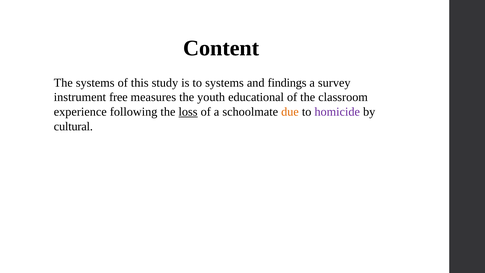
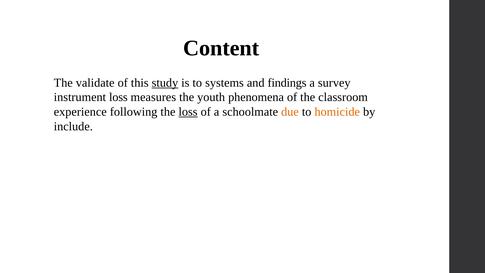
The systems: systems -> validate
study underline: none -> present
instrument free: free -> loss
educational: educational -> phenomena
homicide colour: purple -> orange
cultural: cultural -> include
